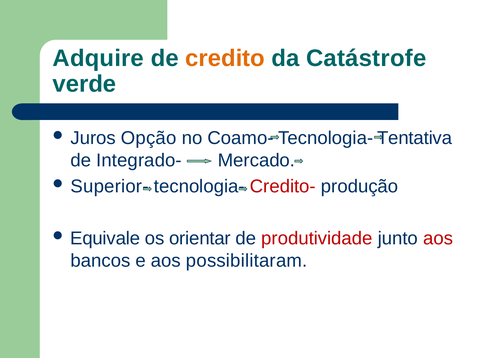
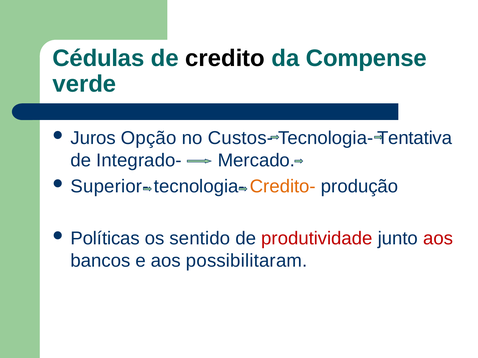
Adquire: Adquire -> Cédulas
credito colour: orange -> black
Catástrofe: Catástrofe -> Compense
Coamo-: Coamo- -> Custos-
Credito- colour: red -> orange
Equivale: Equivale -> Políticas
orientar: orientar -> sentido
